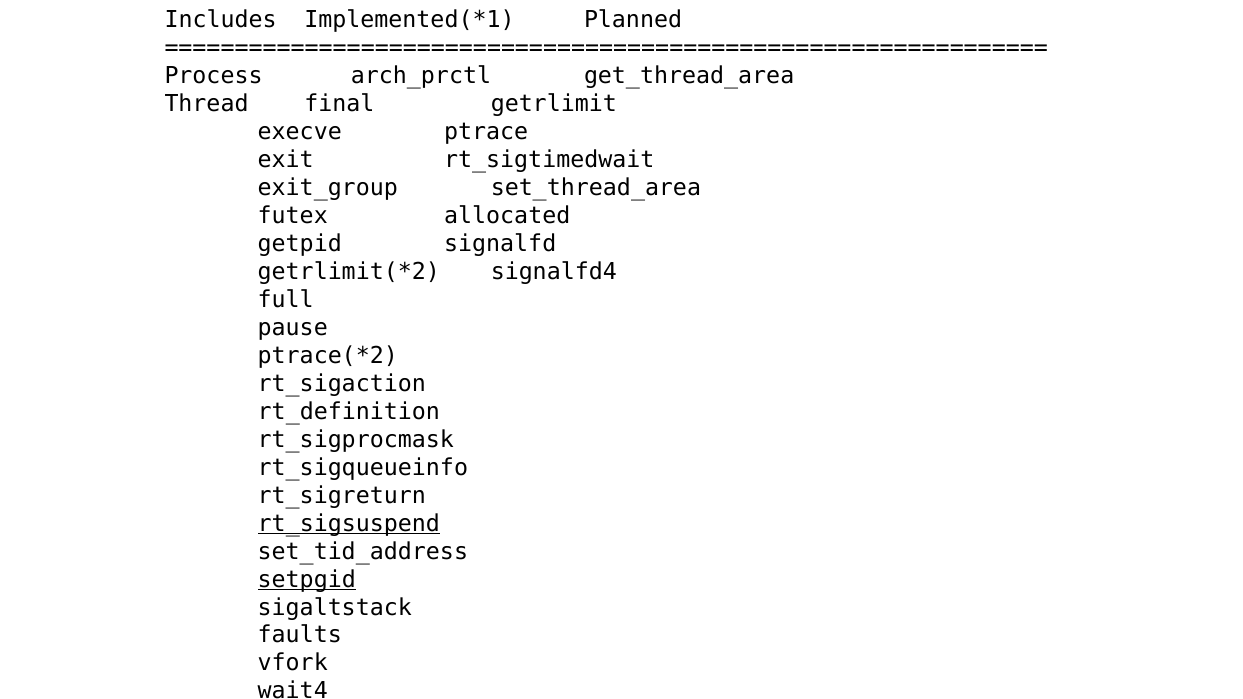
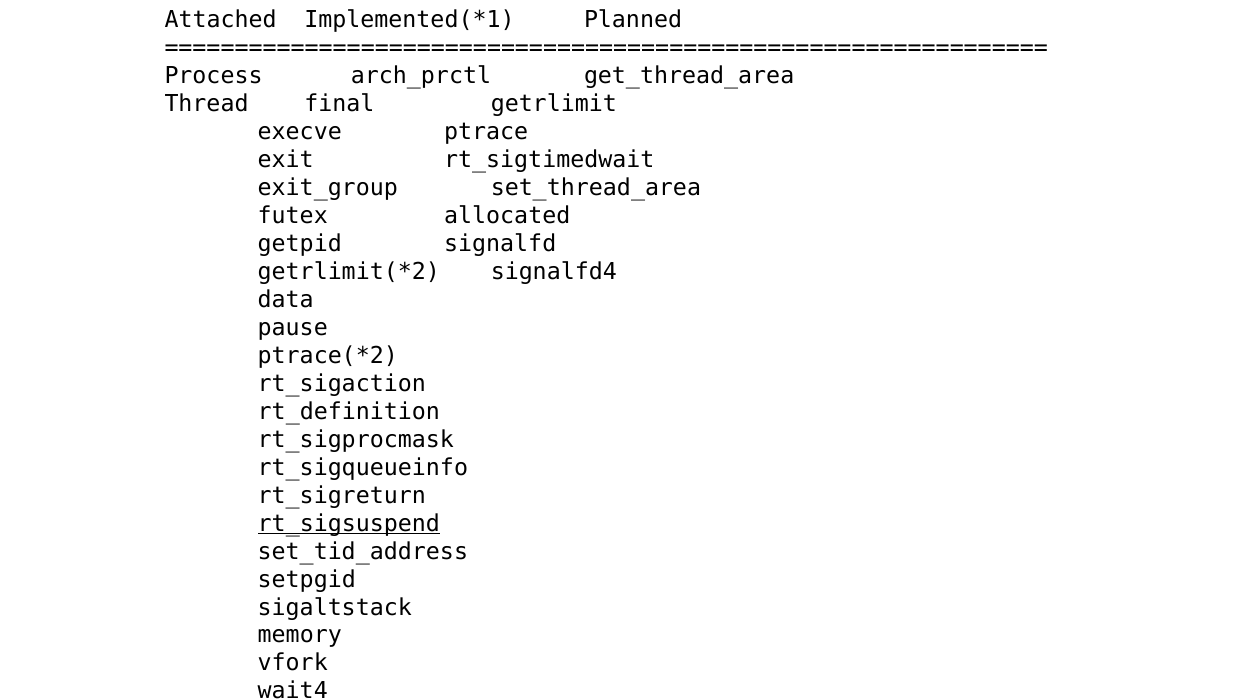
Includes: Includes -> Attached
full: full -> data
setpgid underline: present -> none
faults at (300, 635): faults -> memory
